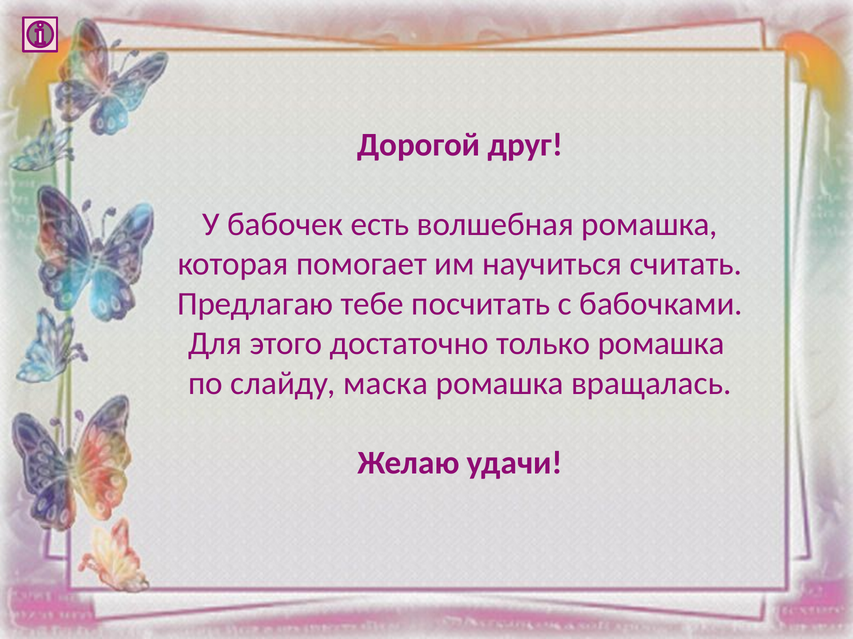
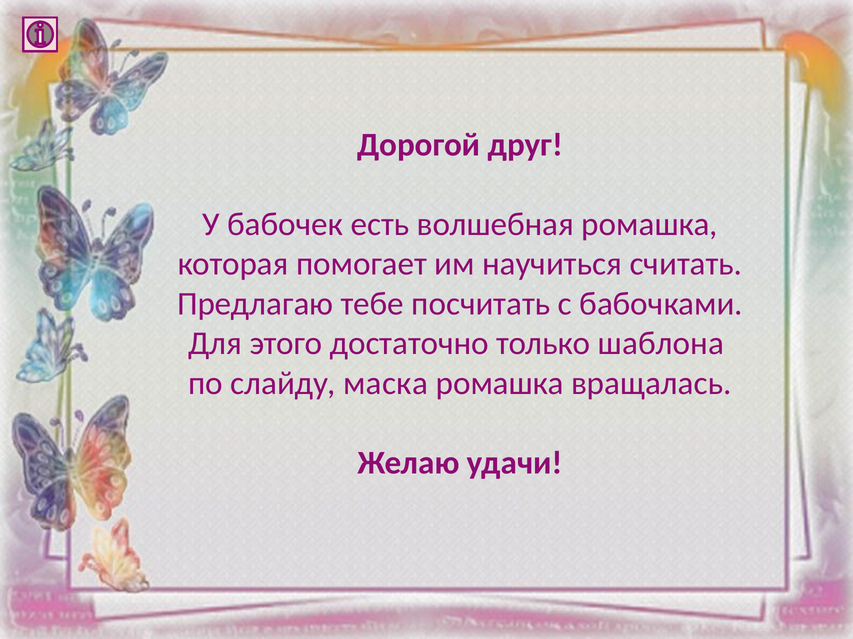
только ромашка: ромашка -> шаблона
